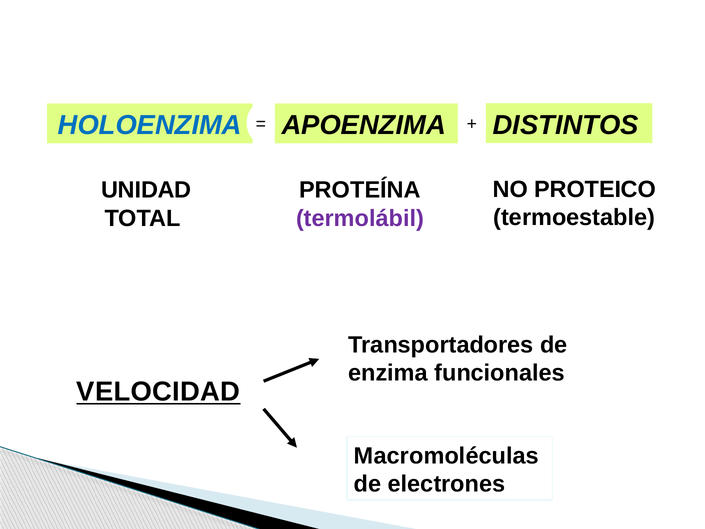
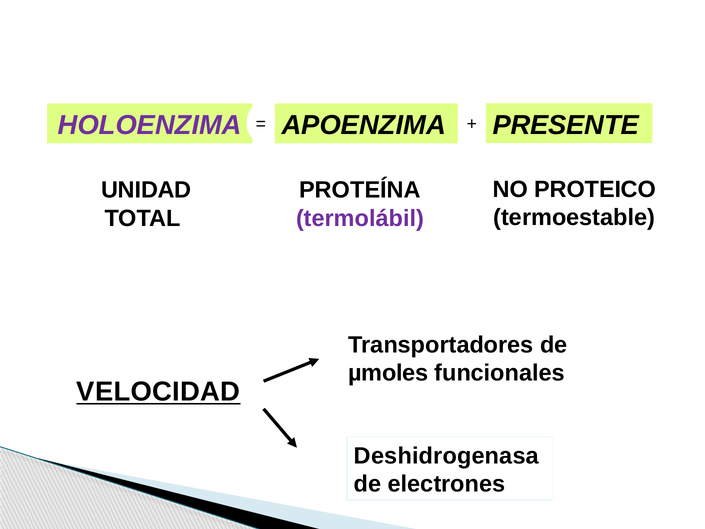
HOLOENZIMA colour: blue -> purple
DISTINTOS: DISTINTOS -> PRESENTE
enzima: enzima -> µmoles
Macromoléculas: Macromoléculas -> Deshidrogenasa
